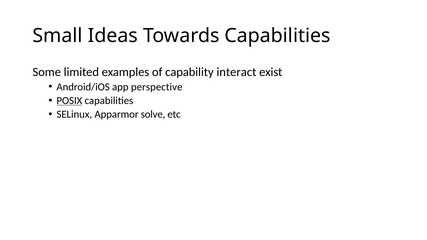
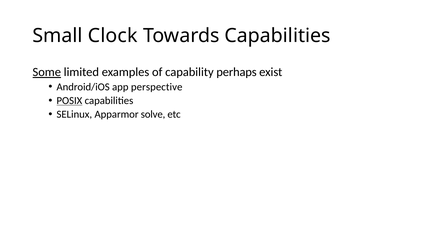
Ideas: Ideas -> Clock
Some underline: none -> present
interact: interact -> perhaps
